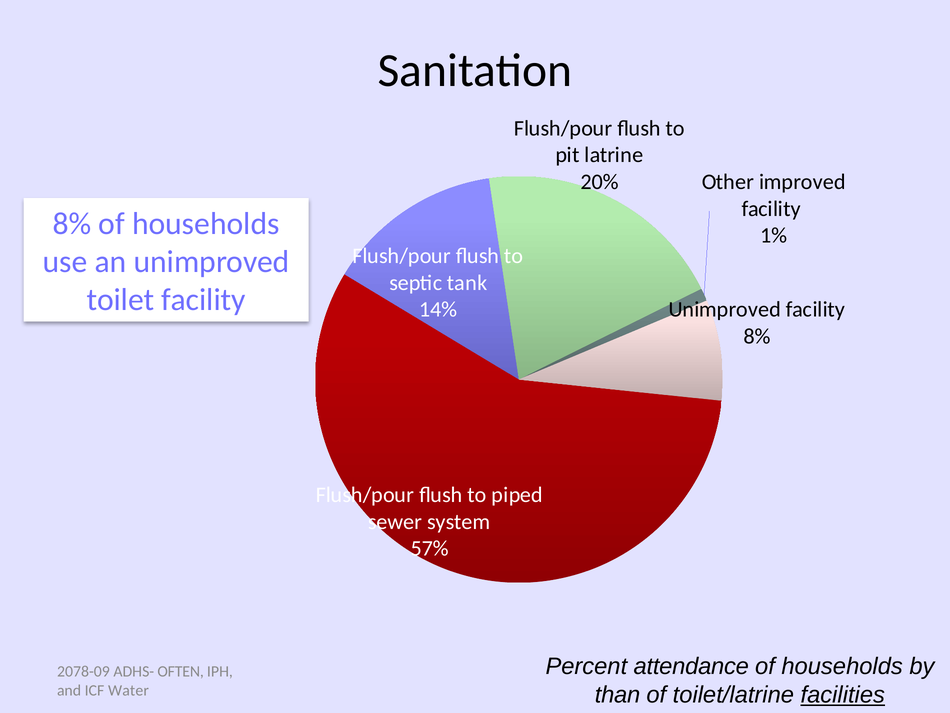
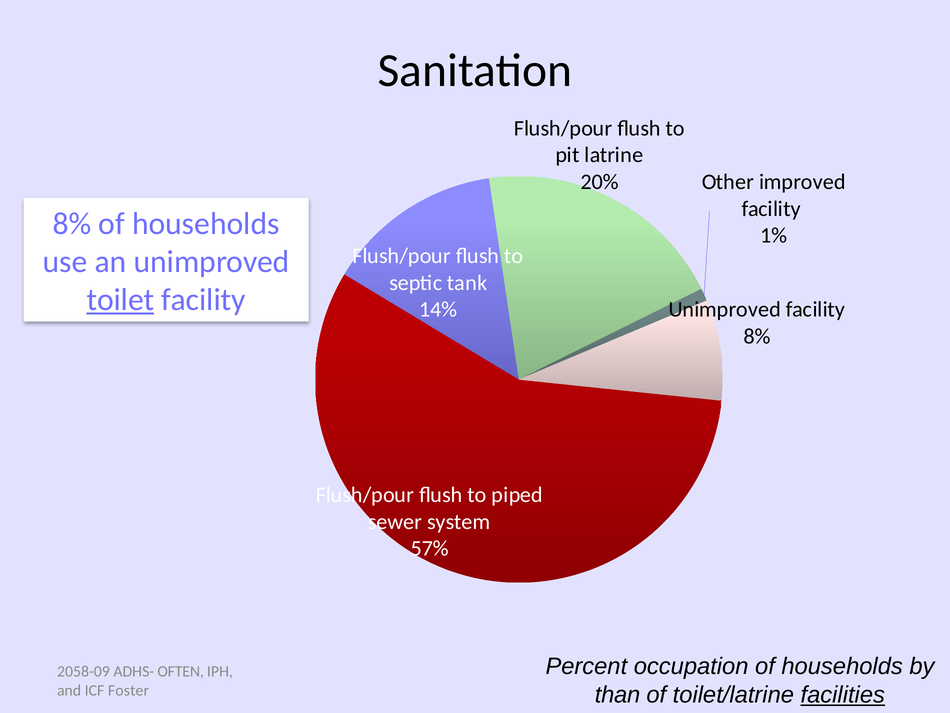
toilet underline: none -> present
attendance: attendance -> occupation
2078-09: 2078-09 -> 2058-09
Water: Water -> Foster
